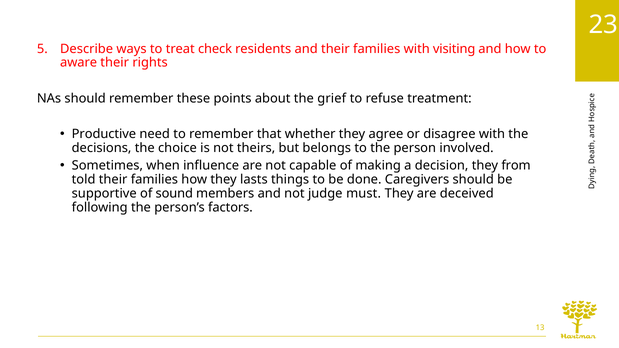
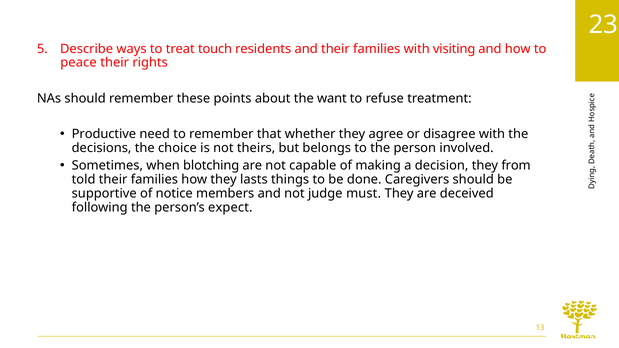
check: check -> touch
aware: aware -> peace
grief: grief -> want
influence: influence -> blotching
sound: sound -> notice
factors: factors -> expect
